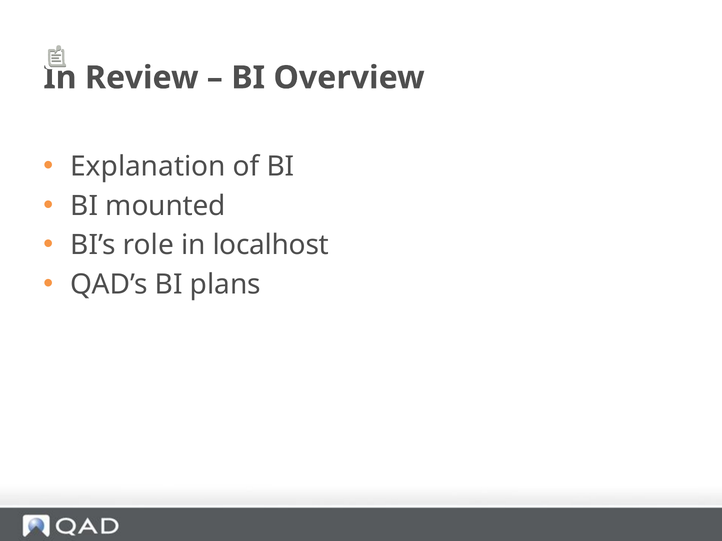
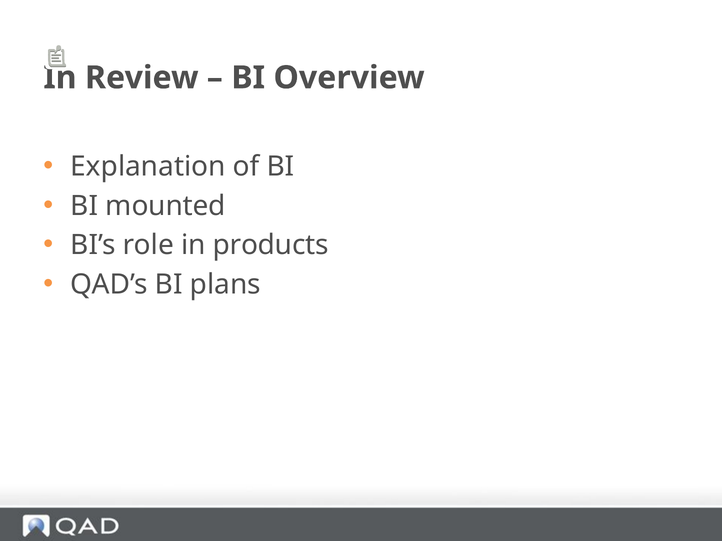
localhost: localhost -> products
